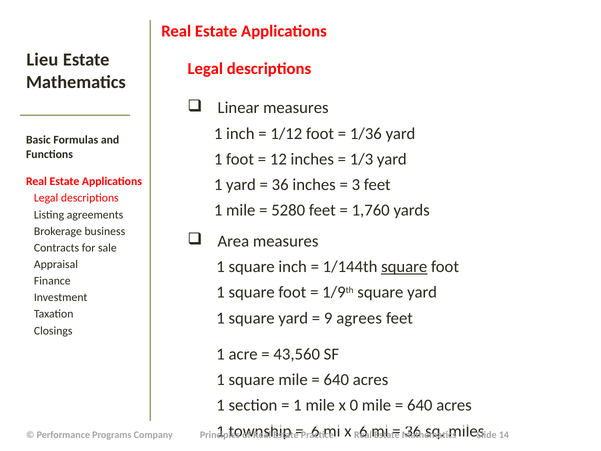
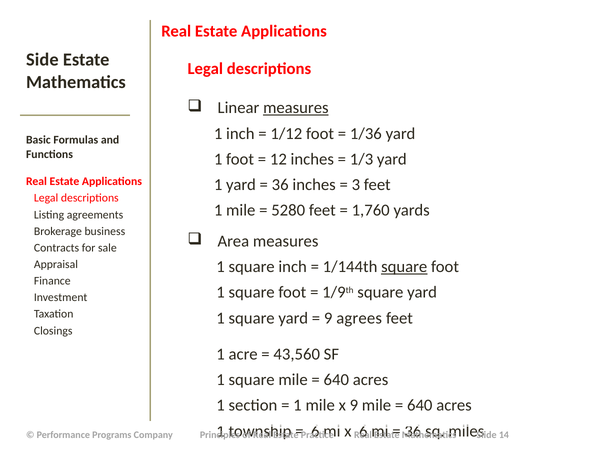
Lieu: Lieu -> Side
measures at (296, 108) underline: none -> present
x 0: 0 -> 9
